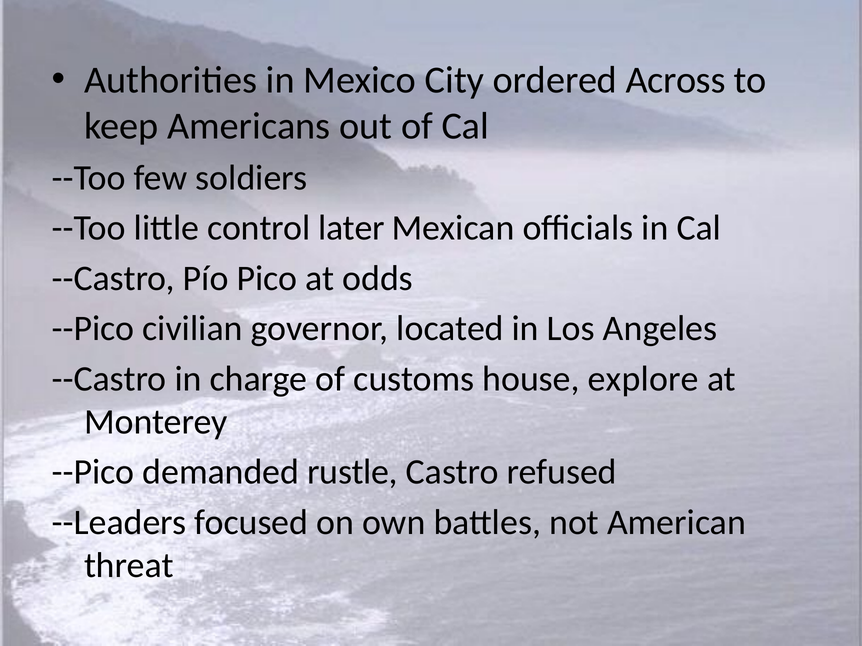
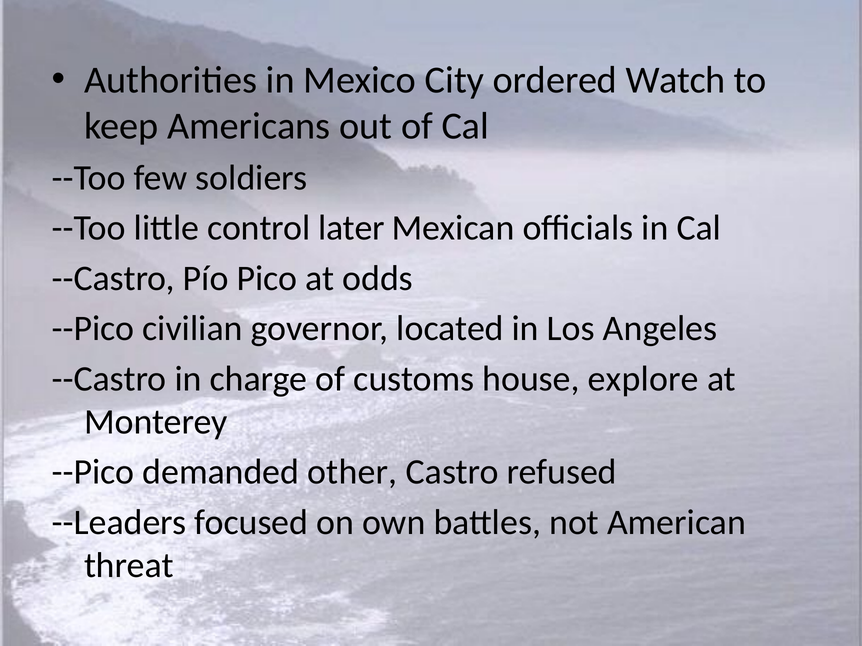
Across: Across -> Watch
rustle: rustle -> other
